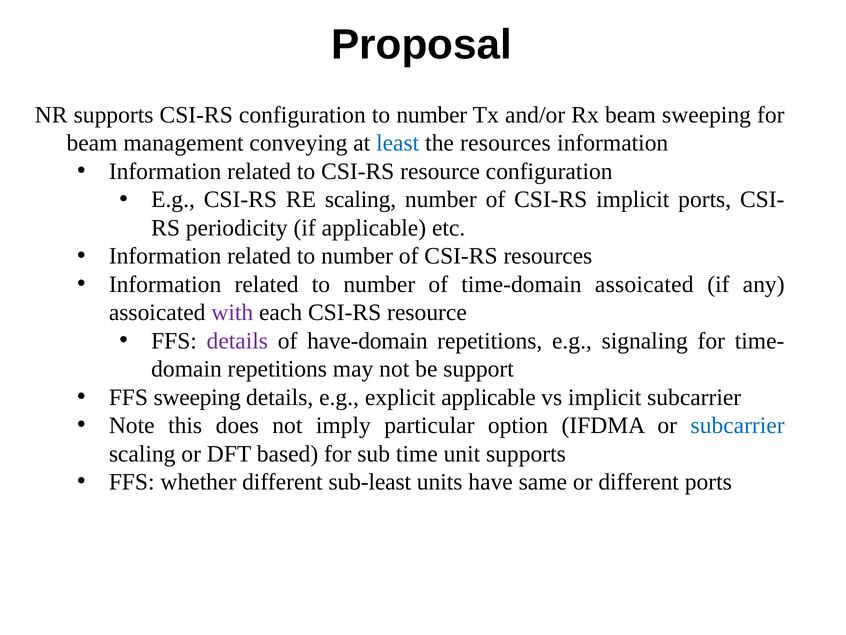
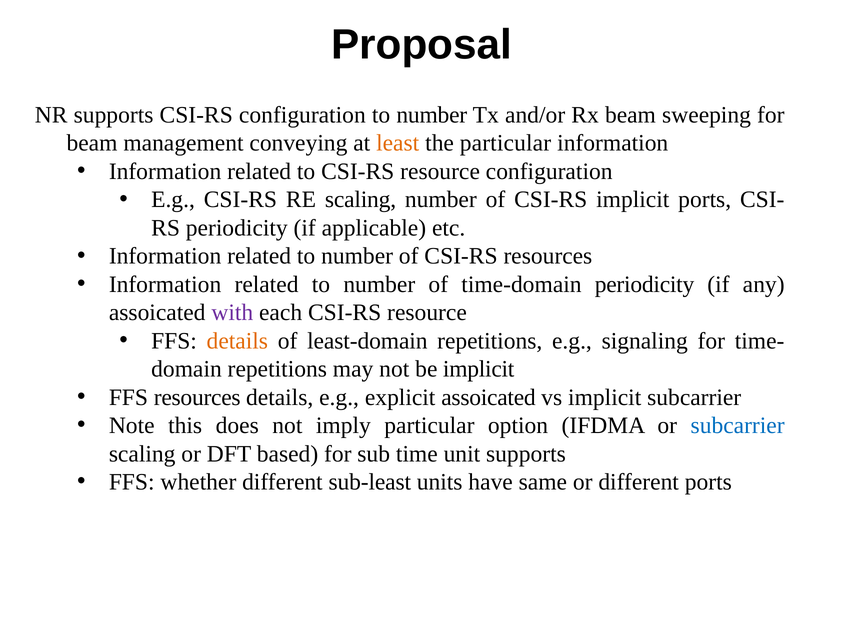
least colour: blue -> orange
the resources: resources -> particular
time-domain assoicated: assoicated -> periodicity
details at (237, 341) colour: purple -> orange
have-domain: have-domain -> least-domain
be support: support -> implicit
FFS sweeping: sweeping -> resources
explicit applicable: applicable -> assoicated
